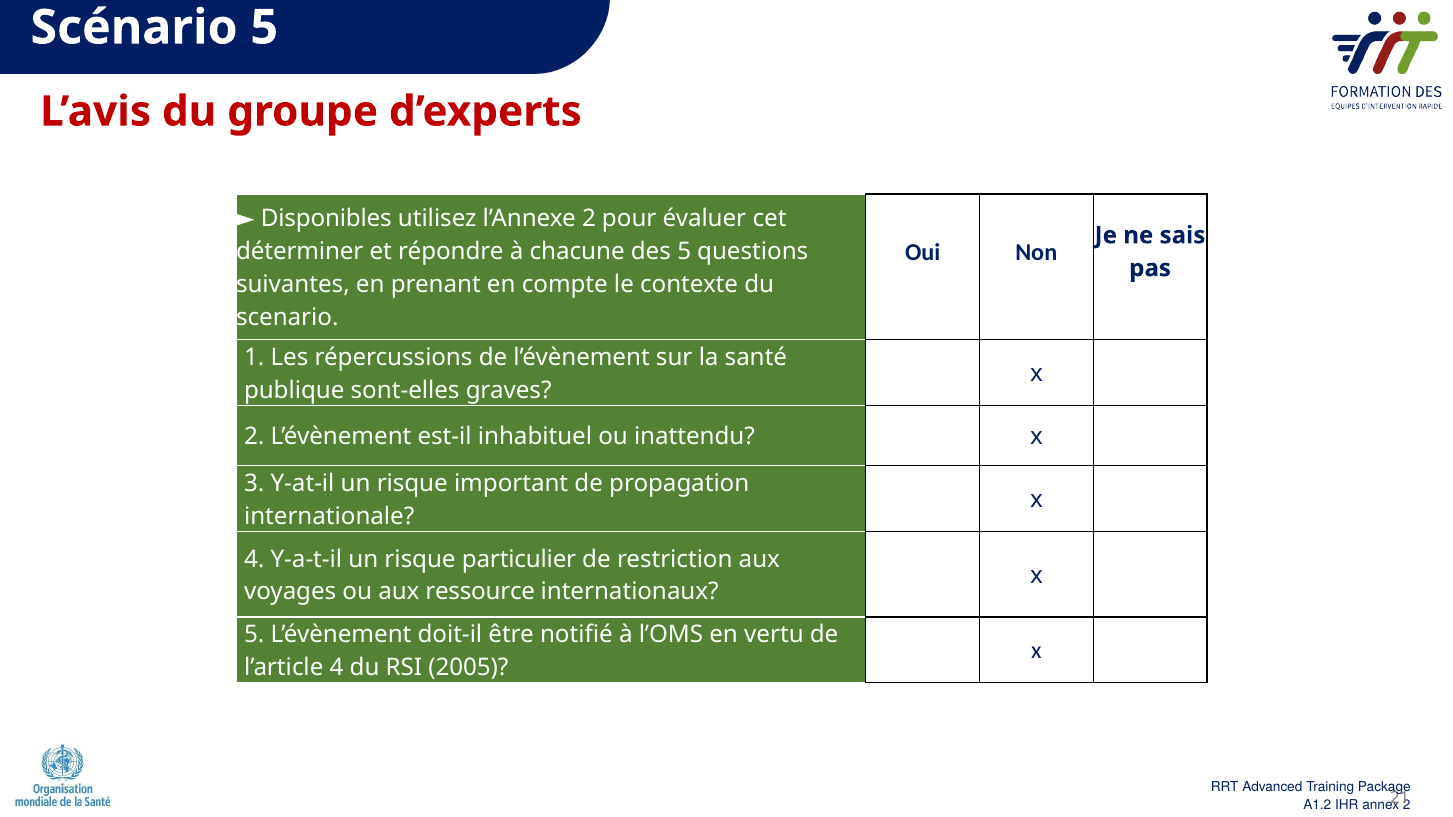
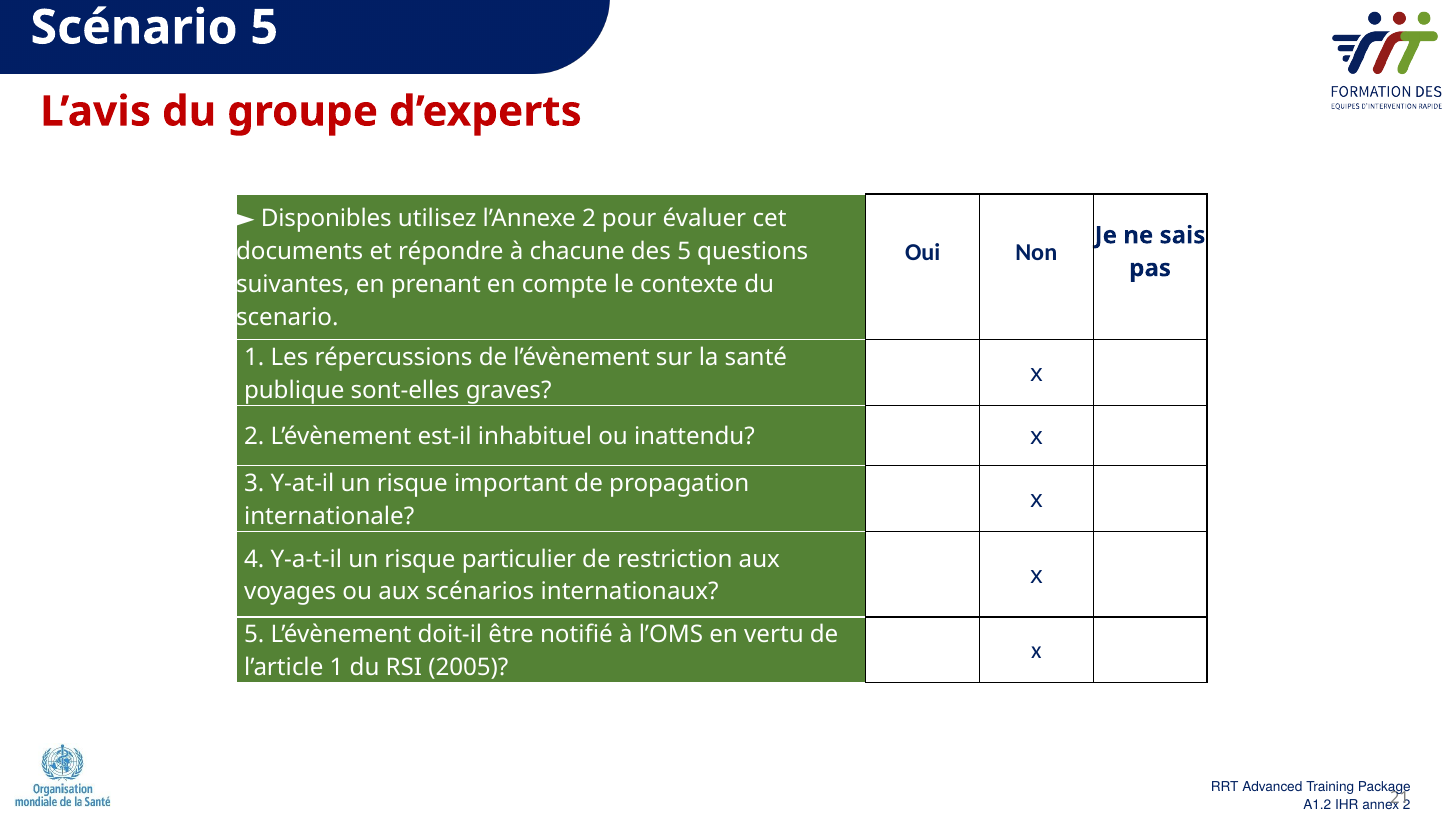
déterminer: déterminer -> documents
ressource: ressource -> scénarios
l’article 4: 4 -> 1
